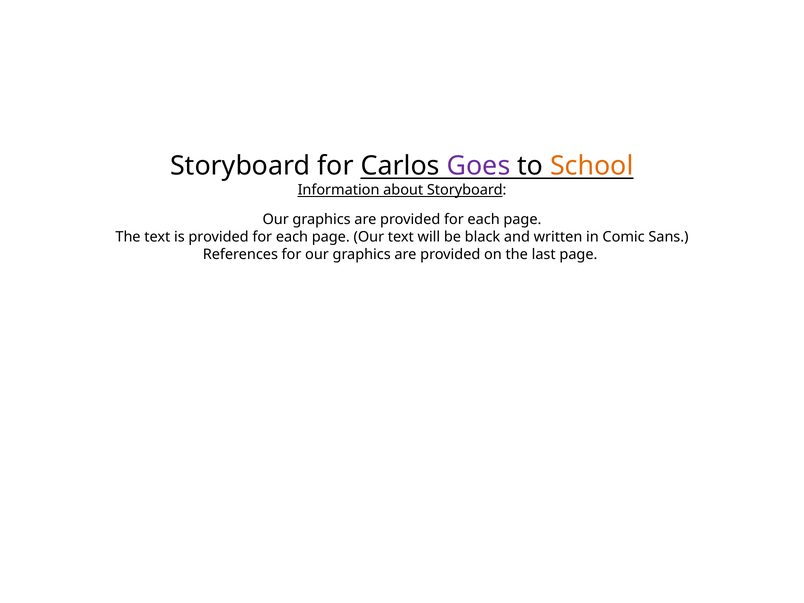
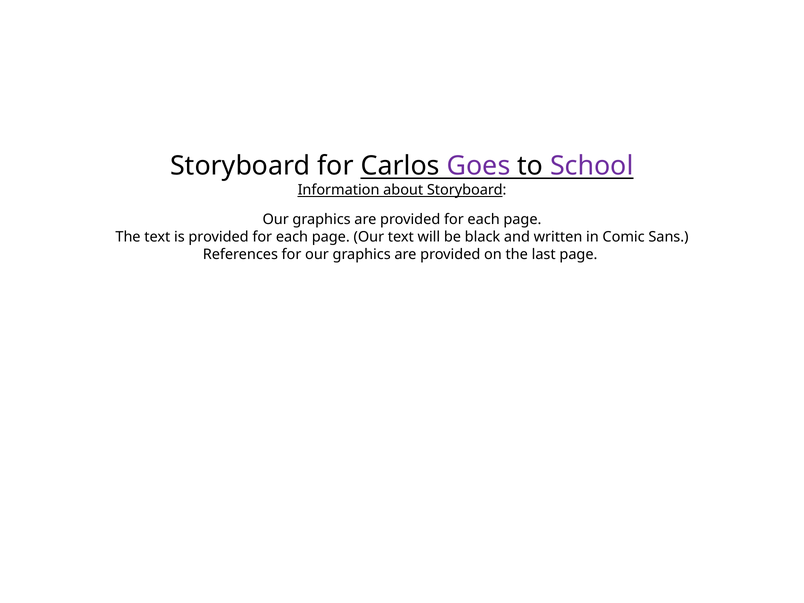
School colour: orange -> purple
